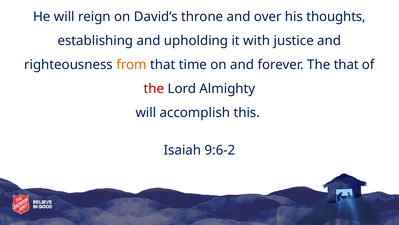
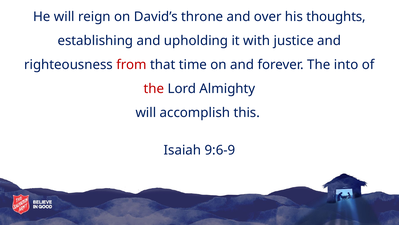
from colour: orange -> red
The that: that -> into
9:6-2: 9:6-2 -> 9:6-9
